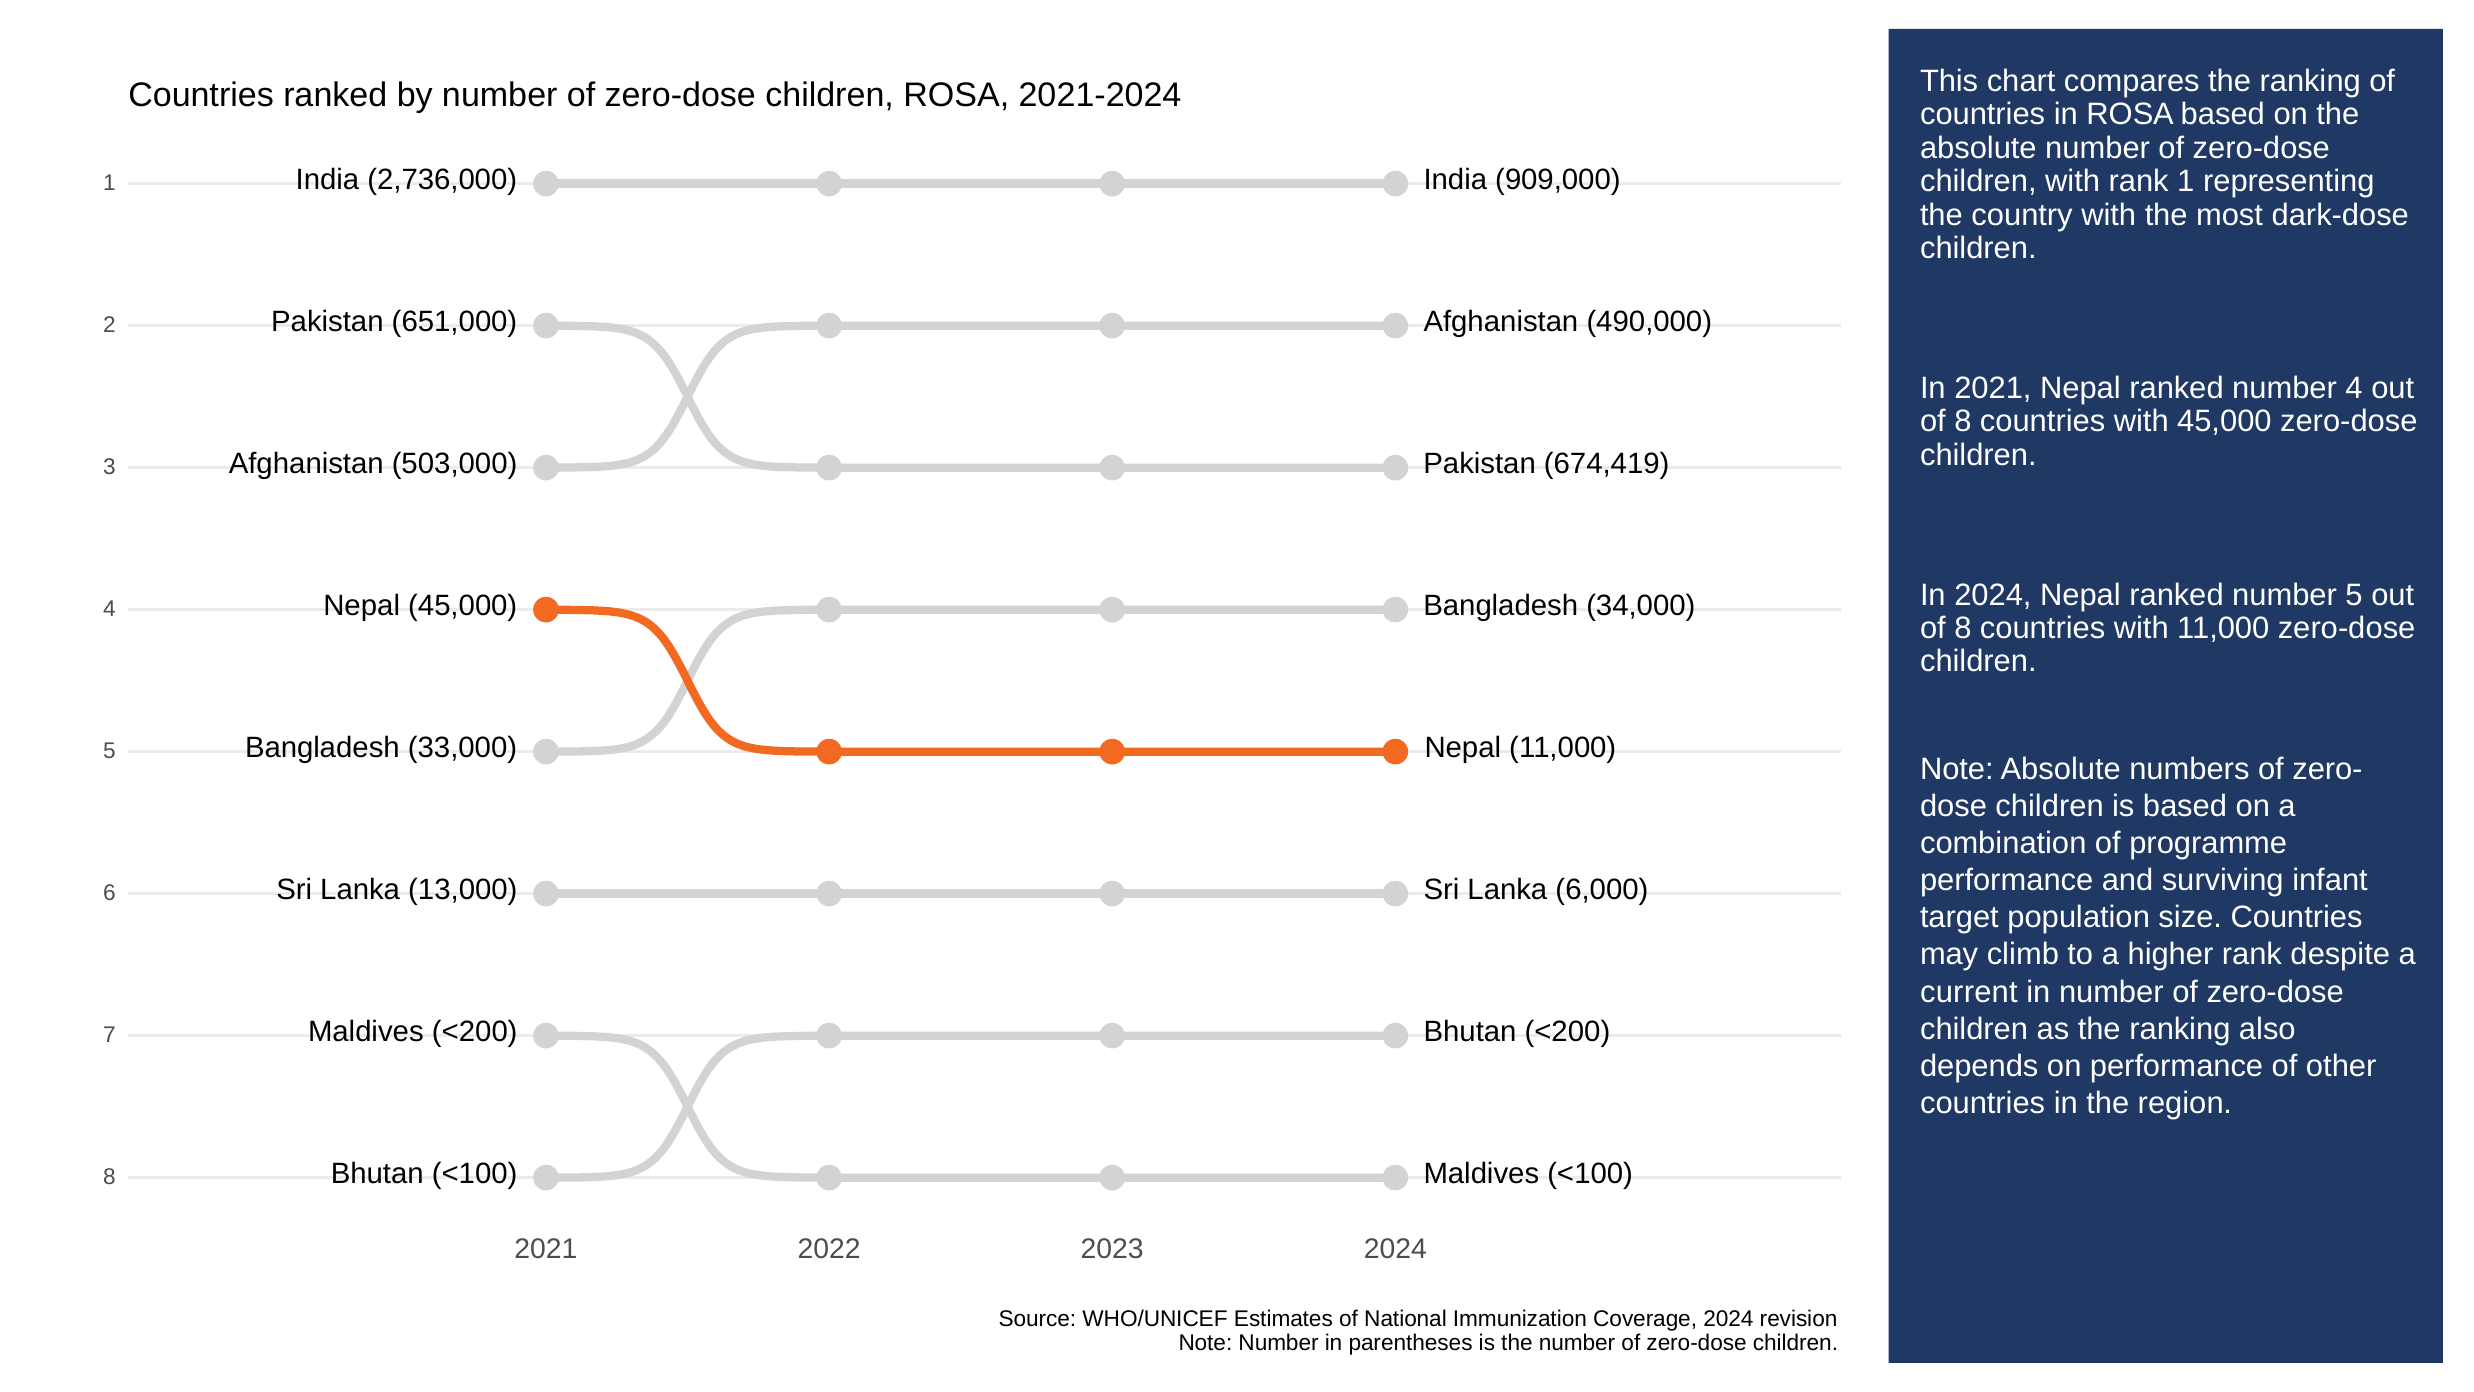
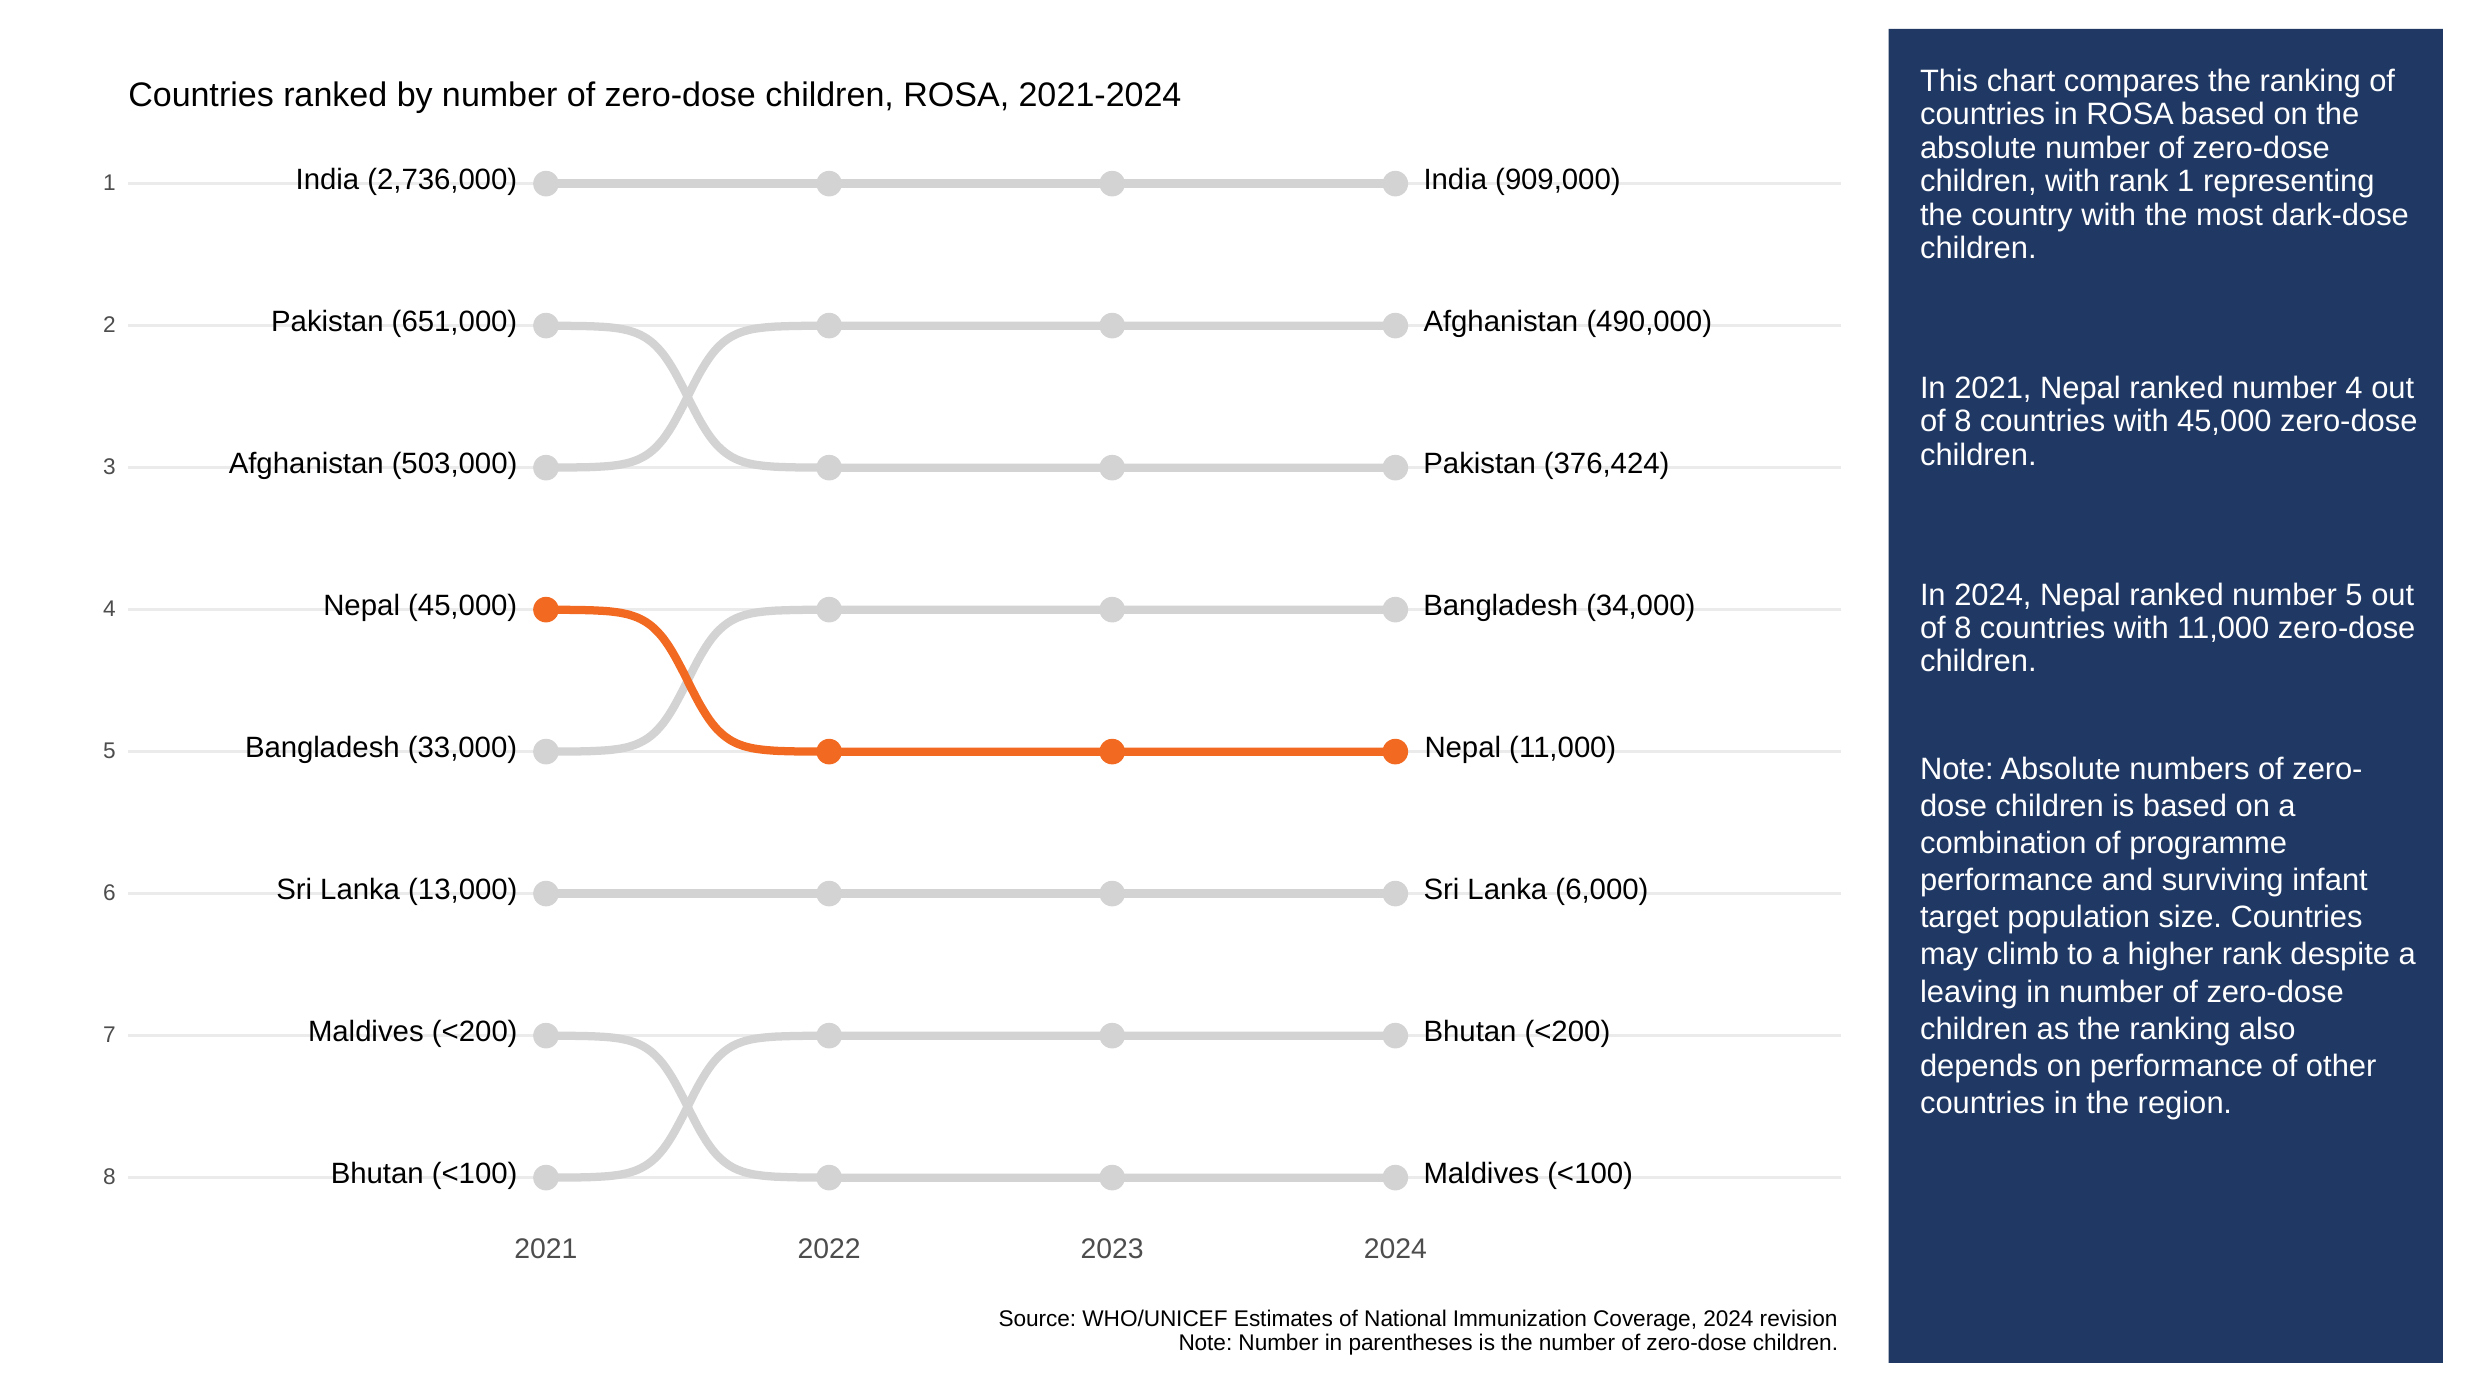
674,419: 674,419 -> 376,424
current: current -> leaving
